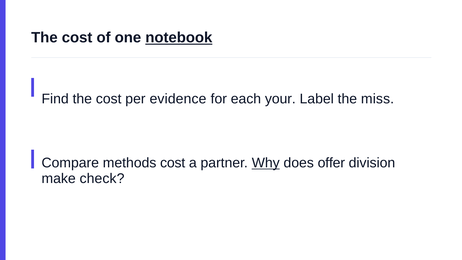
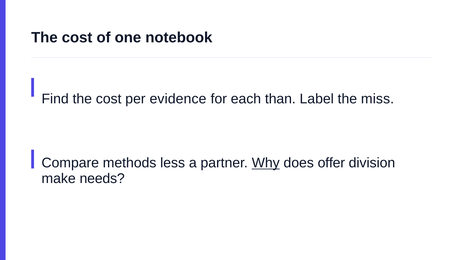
notebook underline: present -> none
your: your -> than
methods cost: cost -> less
check: check -> needs
